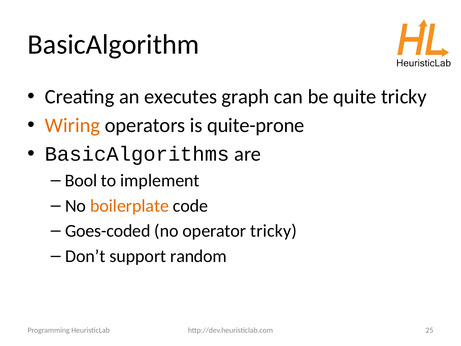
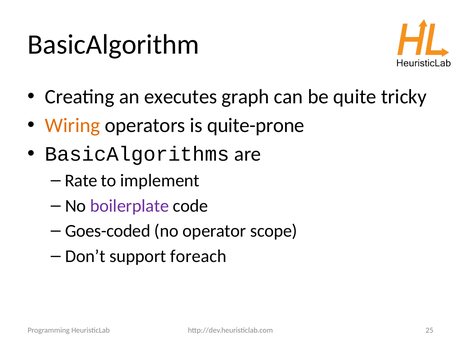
Bool: Bool -> Rate
boilerplate colour: orange -> purple
operator tricky: tricky -> scope
random: random -> foreach
